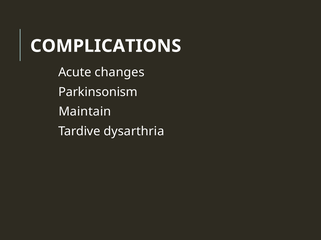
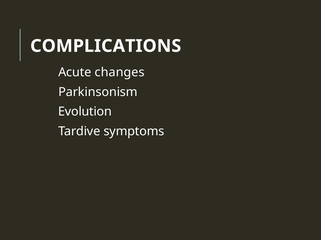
Maintain: Maintain -> Evolution
dysarthria: dysarthria -> symptoms
